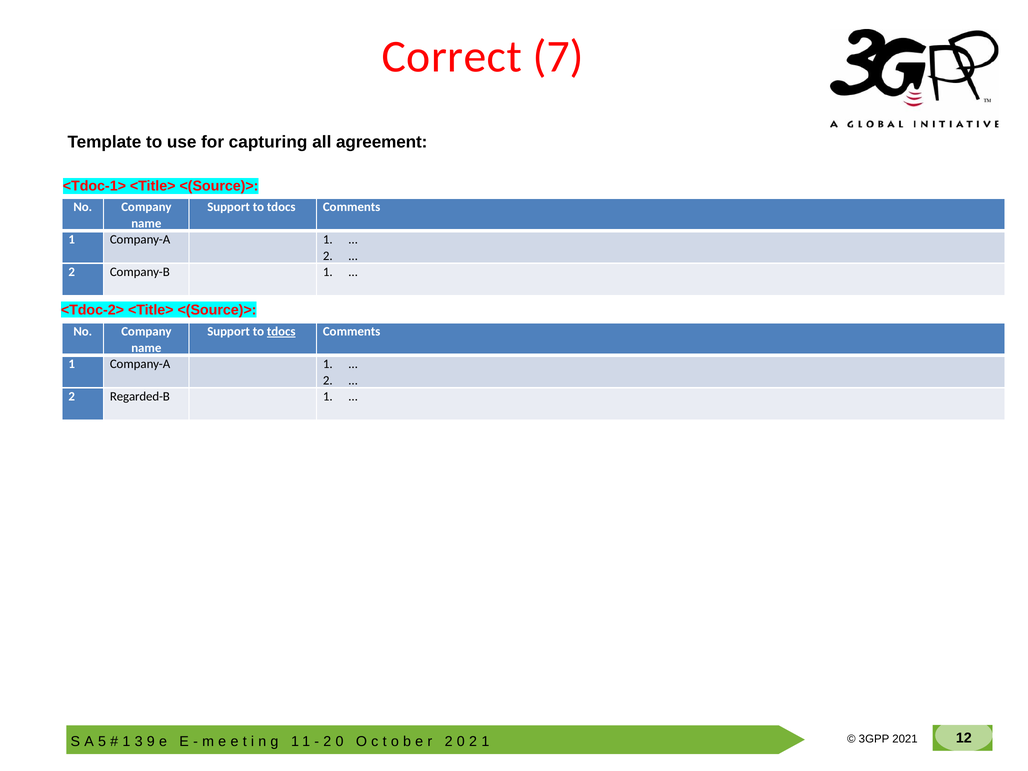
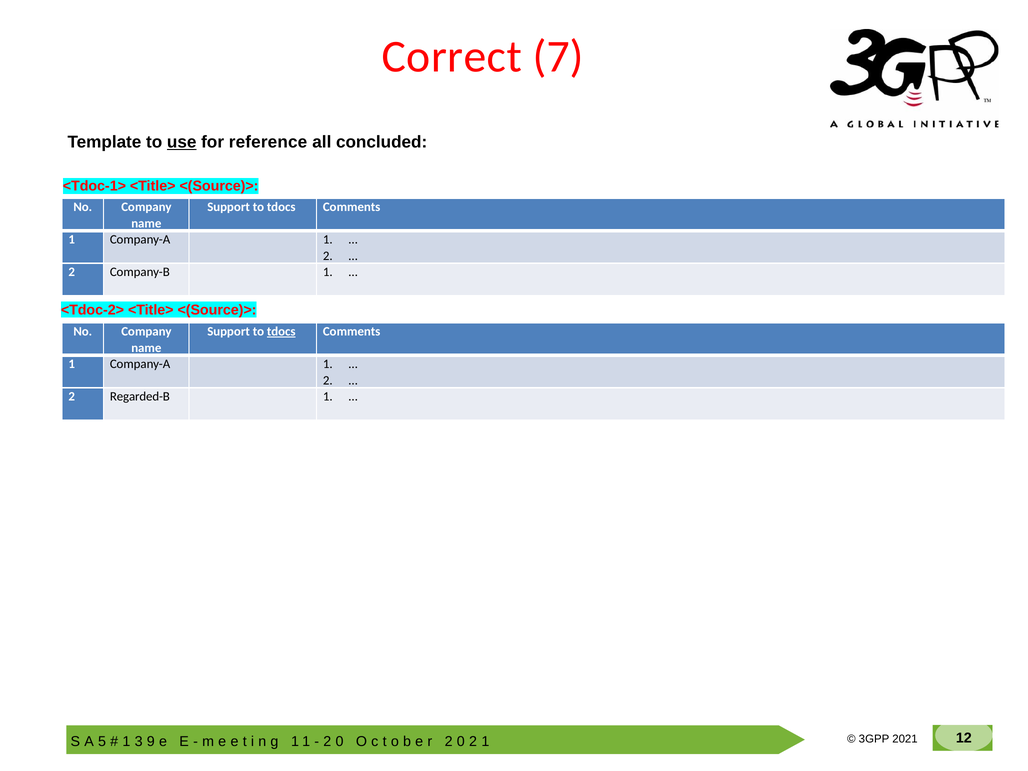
use underline: none -> present
capturing: capturing -> reference
agreement: agreement -> concluded
